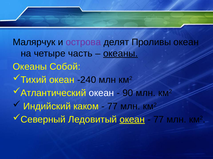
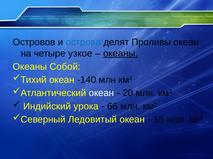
Малярчук: Малярчук -> Островов
острова colour: purple -> blue
часть: часть -> узкое
-240: -240 -> -140
90: 90 -> 20
каком: каком -> урока
77 at (112, 107): 77 -> 66
океан at (132, 120) underline: present -> none
77 at (159, 120): 77 -> 16
